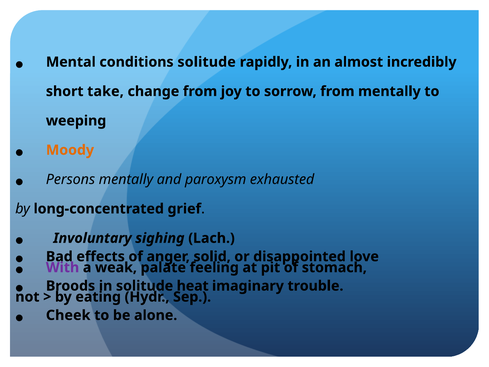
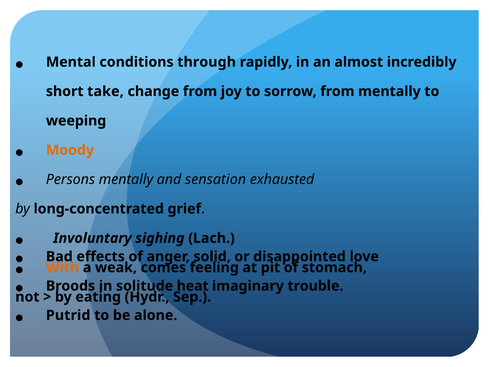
conditions solitude: solitude -> through
paroxysm: paroxysm -> sensation
With colour: purple -> orange
palate: palate -> comes
Cheek: Cheek -> Putrid
